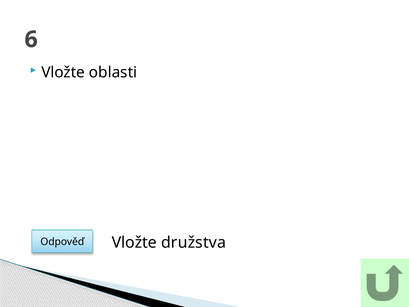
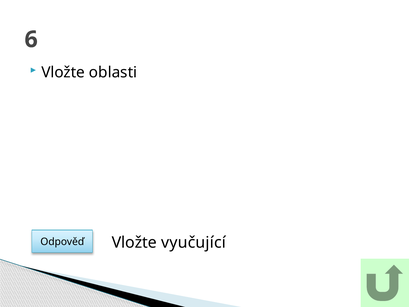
družstva: družstva -> vyučující
